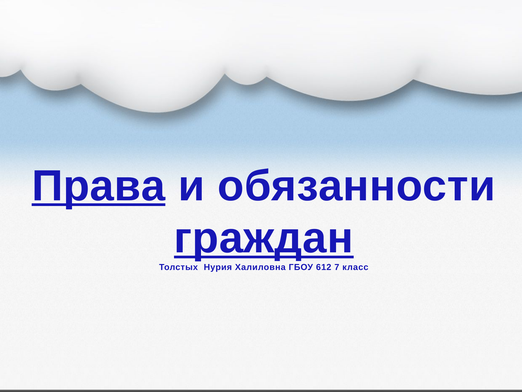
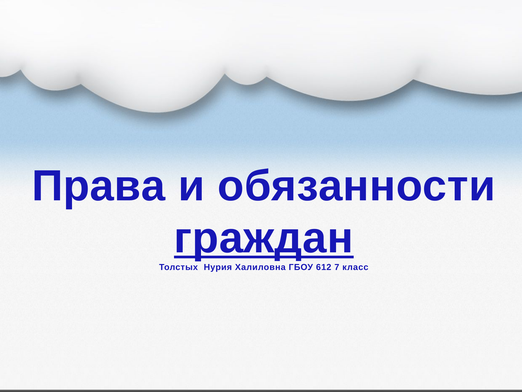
Права underline: present -> none
